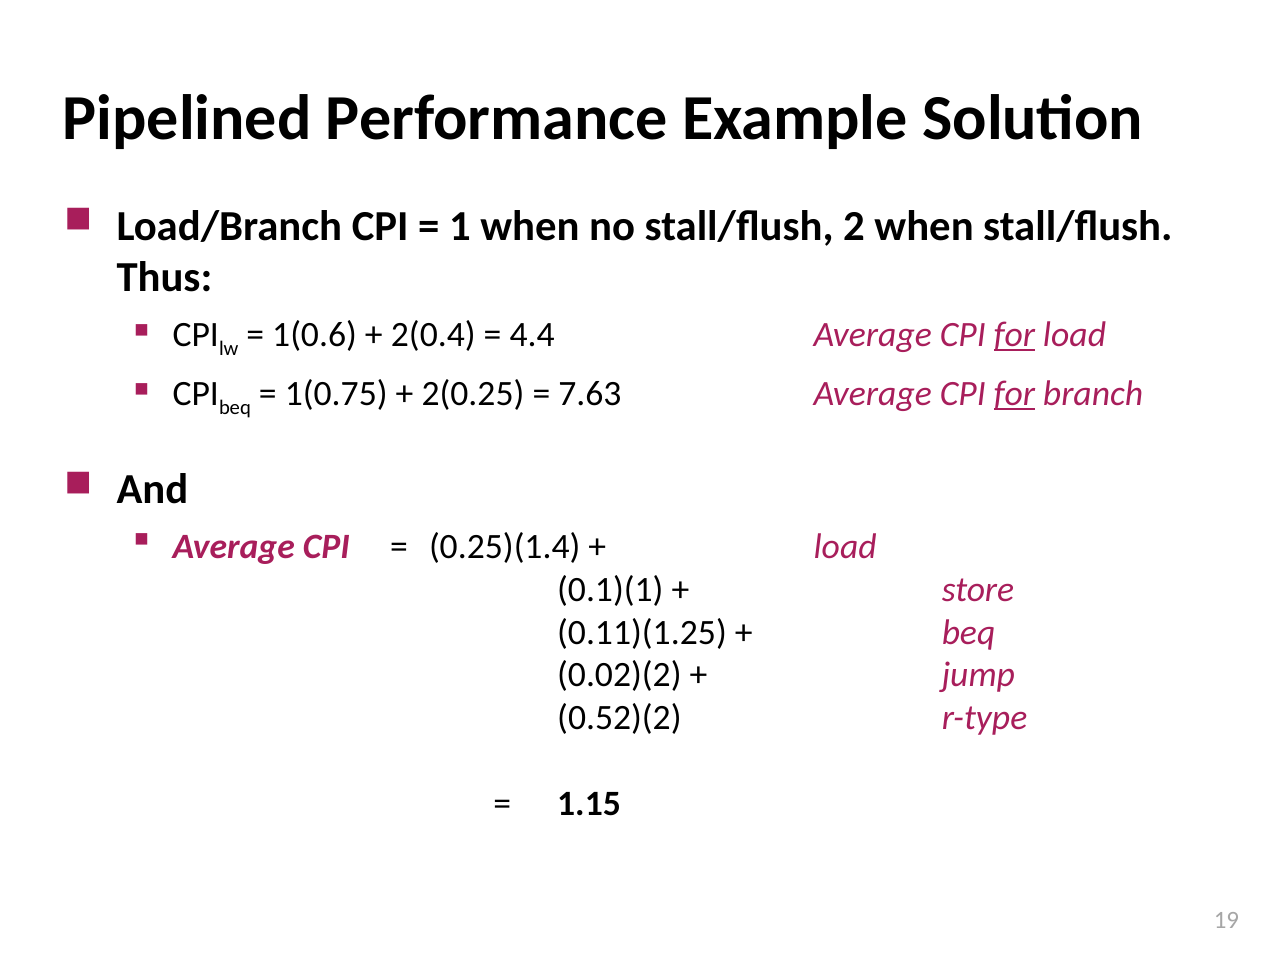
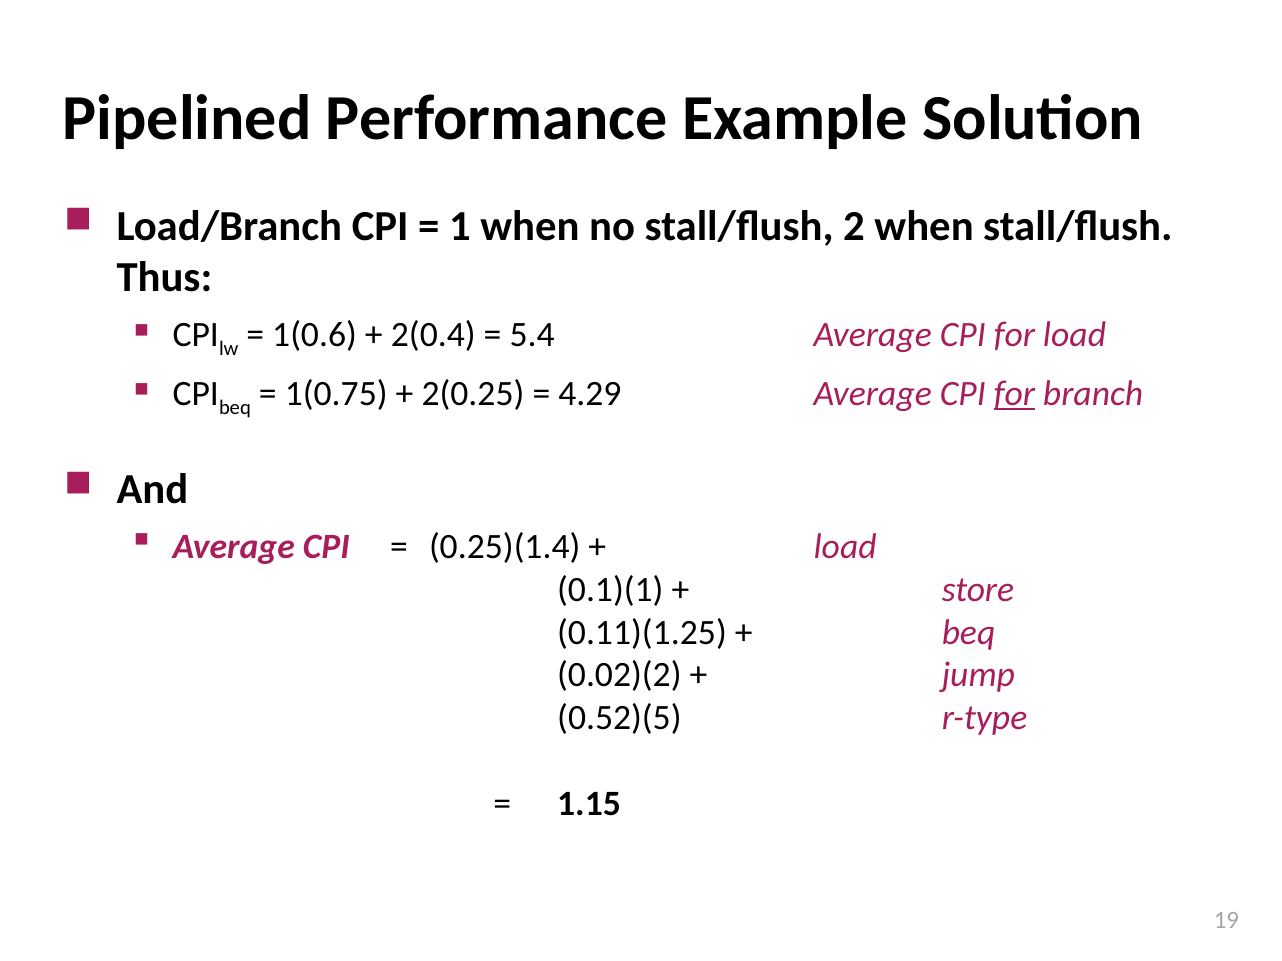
4.4: 4.4 -> 5.4
for at (1014, 335) underline: present -> none
7.63: 7.63 -> 4.29
0.52)(2: 0.52)(2 -> 0.52)(5
